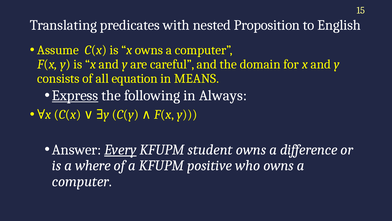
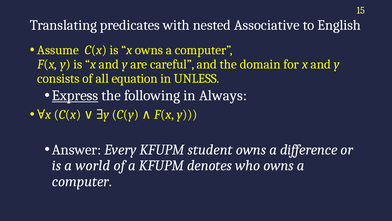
Proposition: Proposition -> Associative
MEANS: MEANS -> UNLESS
Every underline: present -> none
where: where -> world
positive: positive -> denotes
